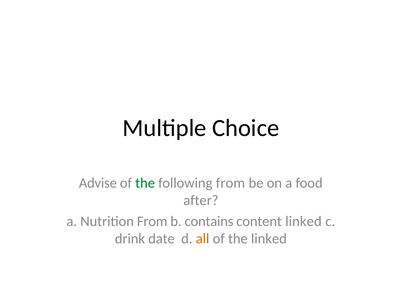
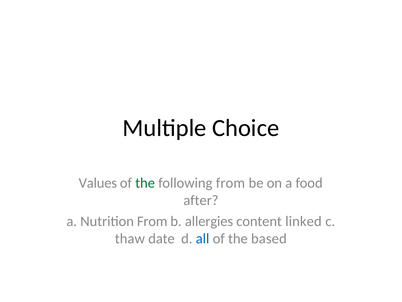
Advise: Advise -> Values
contains: contains -> allergies
drink: drink -> thaw
all colour: orange -> blue
the linked: linked -> based
